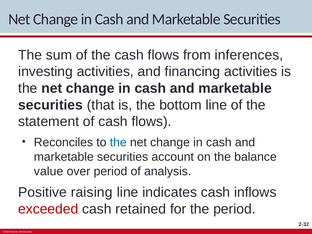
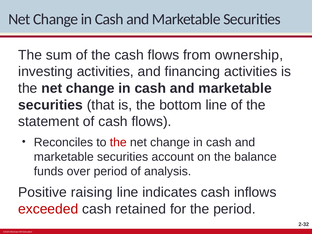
inferences: inferences -> ownership
the at (118, 142) colour: blue -> red
value: value -> funds
